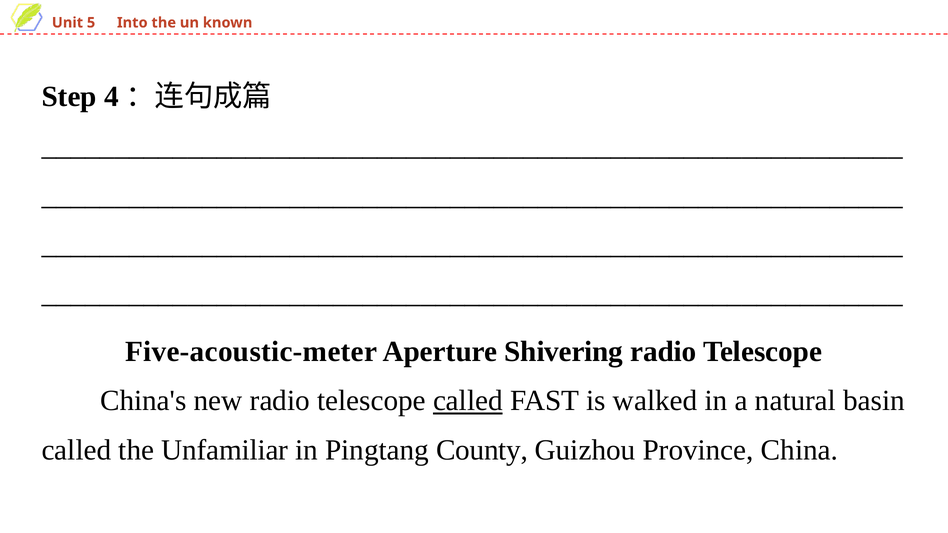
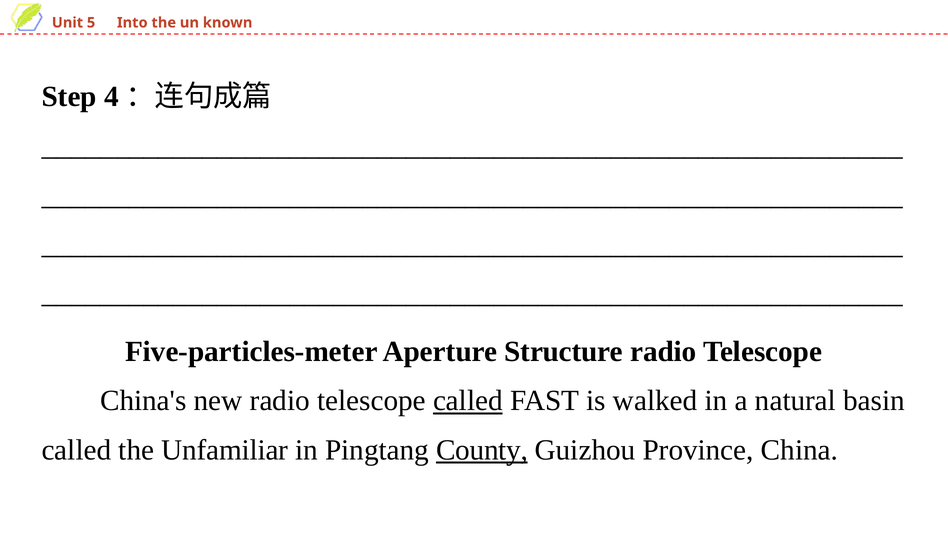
Five-acoustic-meter: Five-acoustic-meter -> Five-particles-meter
Shivering: Shivering -> Structure
County underline: none -> present
